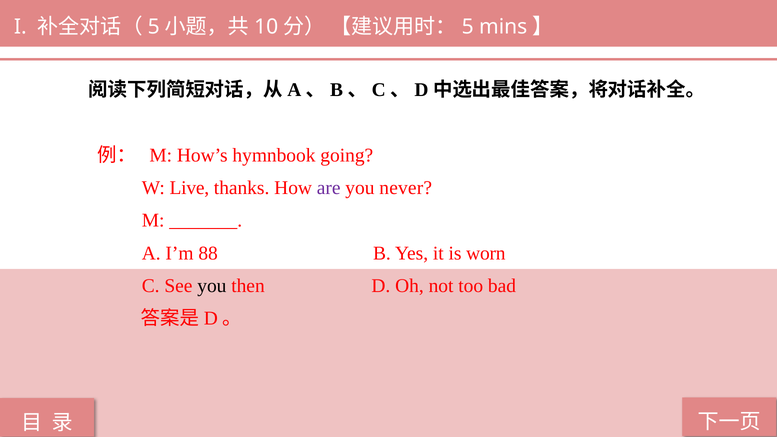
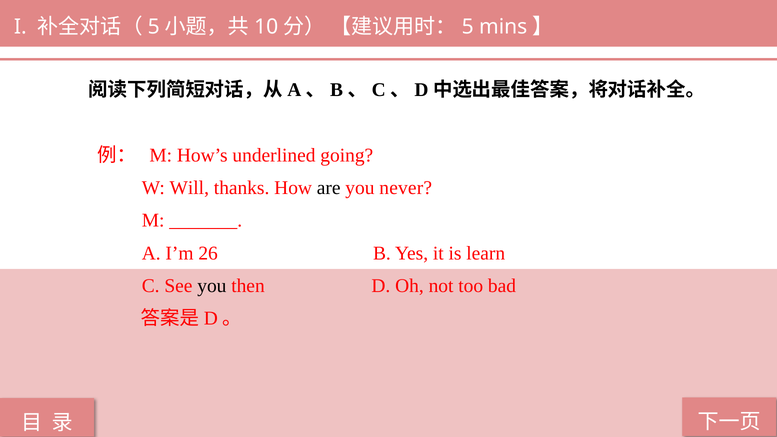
hymnbook: hymnbook -> underlined
Live: Live -> Will
are colour: purple -> black
88: 88 -> 26
worn: worn -> learn
